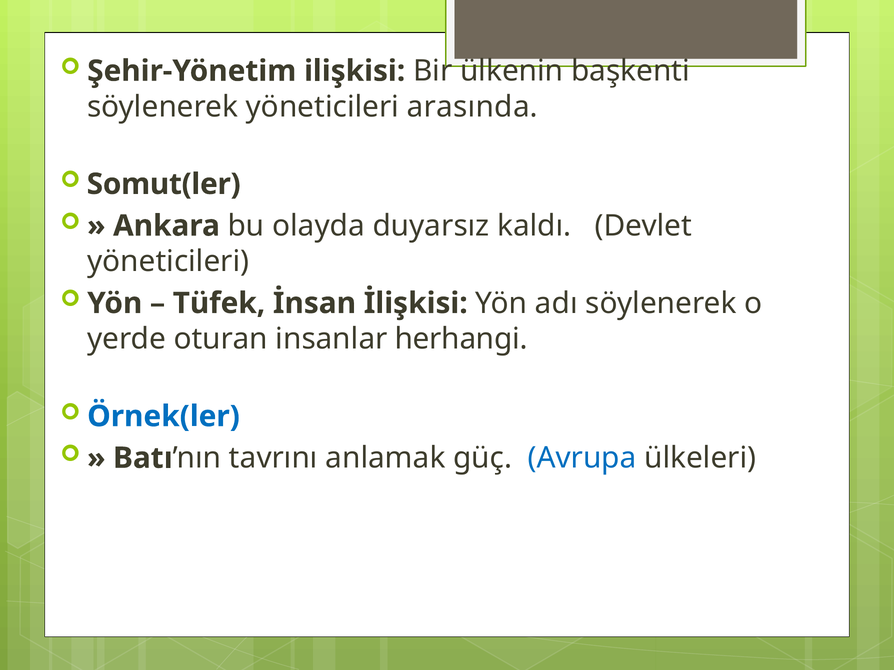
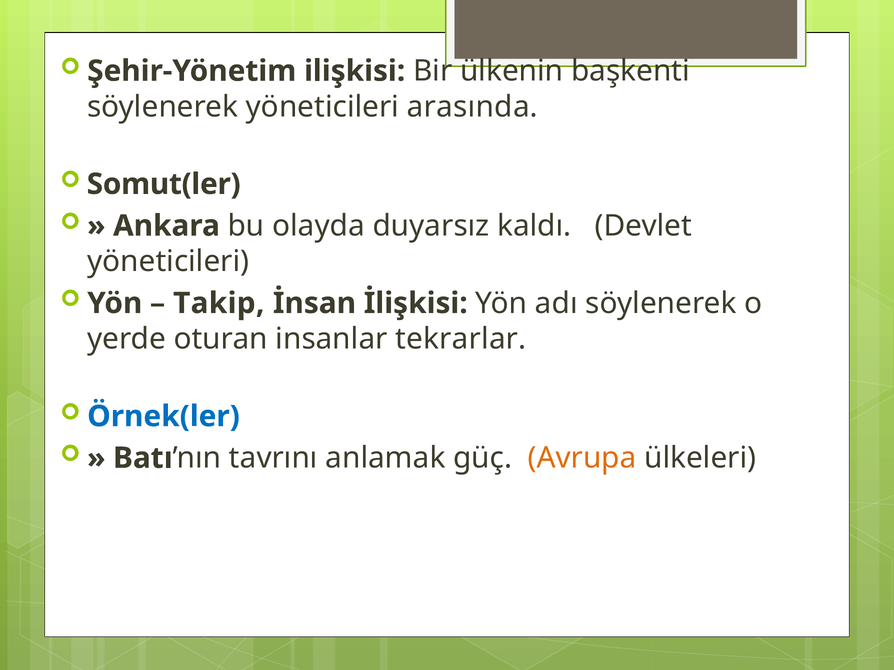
Tüfek: Tüfek -> Takip
herhangi: herhangi -> tekrarlar
Avrupa colour: blue -> orange
